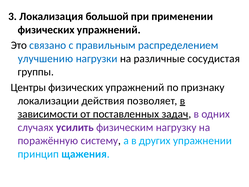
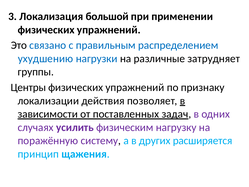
улучшению: улучшению -> ухудшению
сосудистая: сосудистая -> затрудняет
упражнении: упражнении -> расширяется
